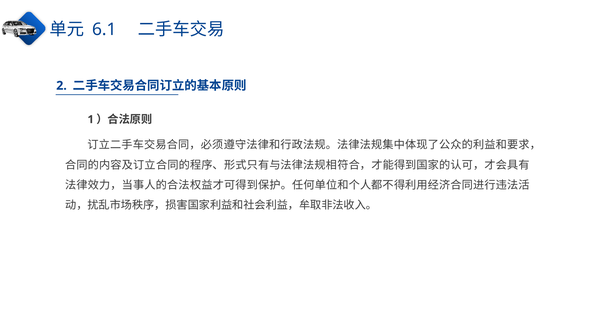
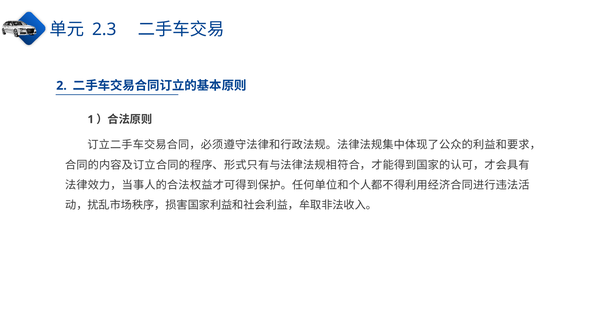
6.1: 6.1 -> 2.3
